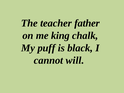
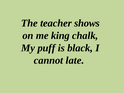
father: father -> shows
will: will -> late
